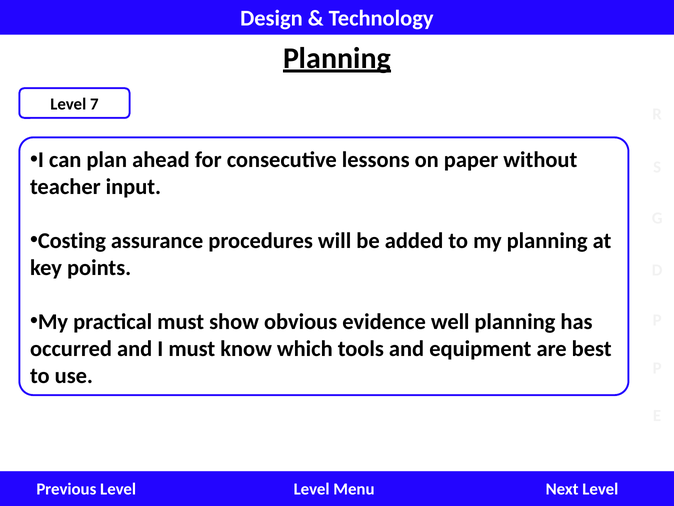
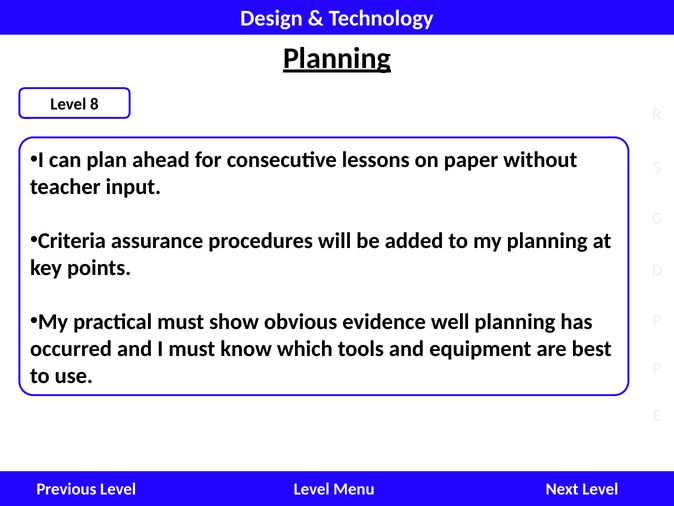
7: 7 -> 8
Costing: Costing -> Criteria
